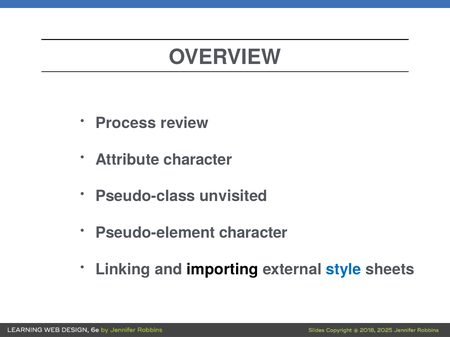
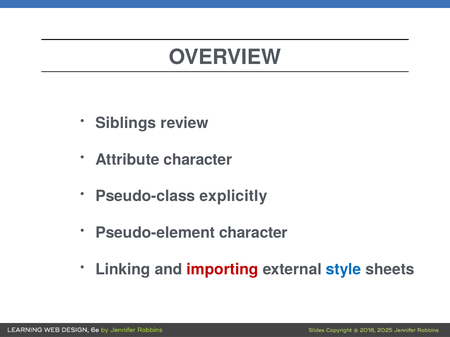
Process: Process -> Siblings
unvisited: unvisited -> explicitly
importing colour: black -> red
